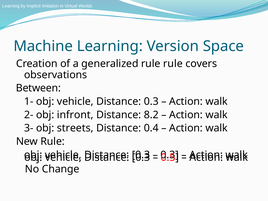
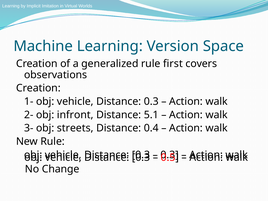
rule rule: rule -> first
Between at (38, 88): Between -> Creation
8.2: 8.2 -> 5.1
